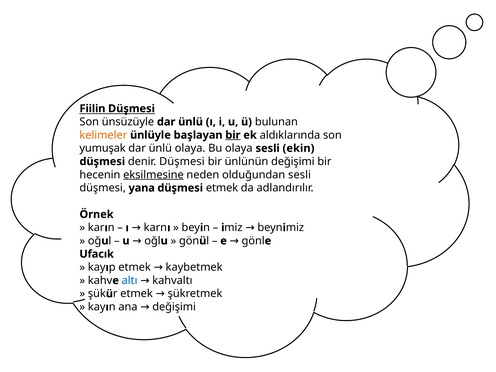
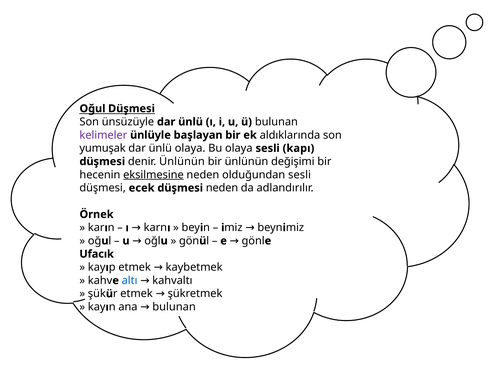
Fiilin at (92, 109): Fiilin -> Oğul
kelimeler colour: orange -> purple
bir at (233, 135) underline: present -> none
ekin: ekin -> kapı
denir Düşmesi: Düşmesi -> Ünlünün
yana: yana -> ecek
düşmesi etmek: etmek -> neden
ana değişimi: değişimi -> bulunan
